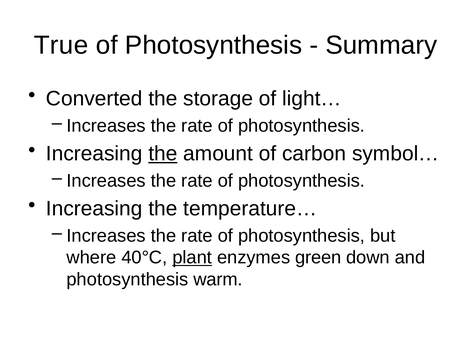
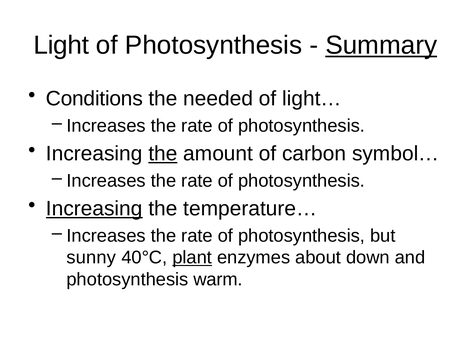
True: True -> Light
Summary underline: none -> present
Converted: Converted -> Conditions
storage: storage -> needed
Increasing at (94, 209) underline: none -> present
where: where -> sunny
green: green -> about
